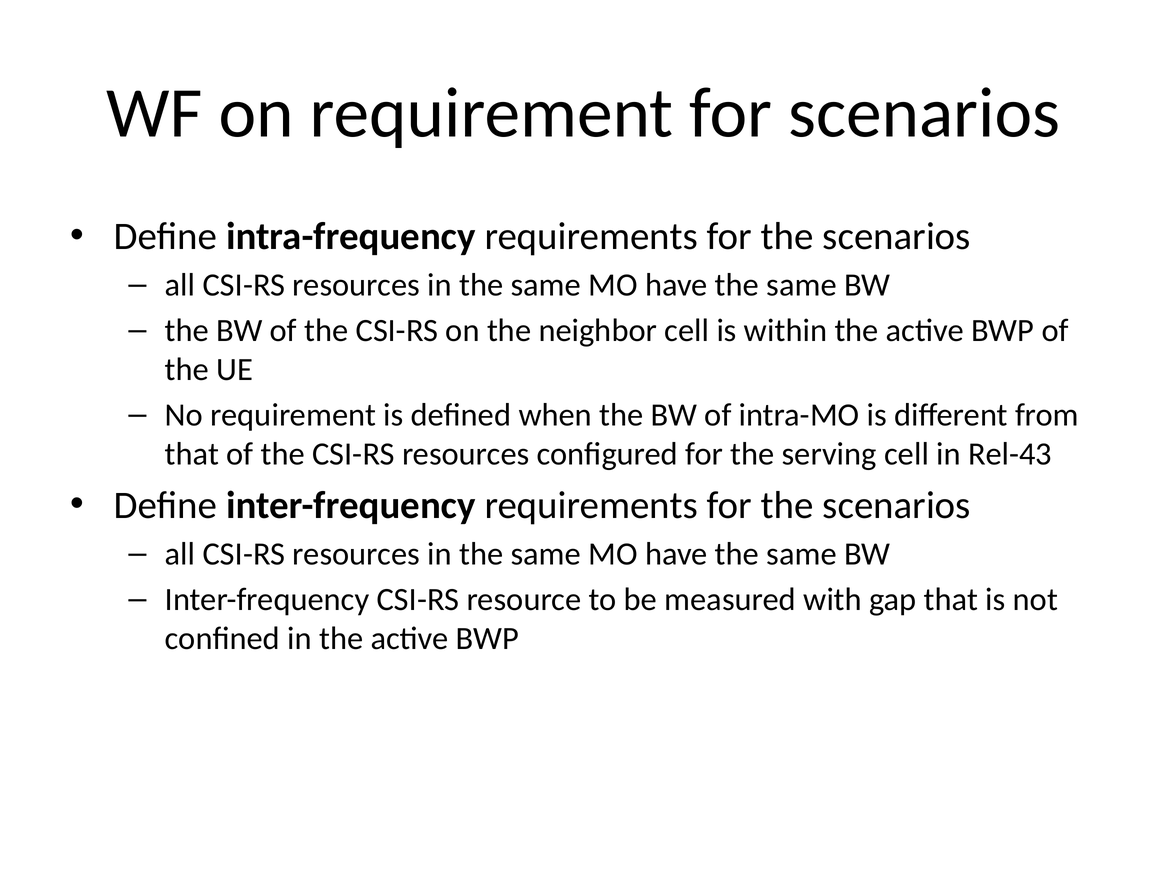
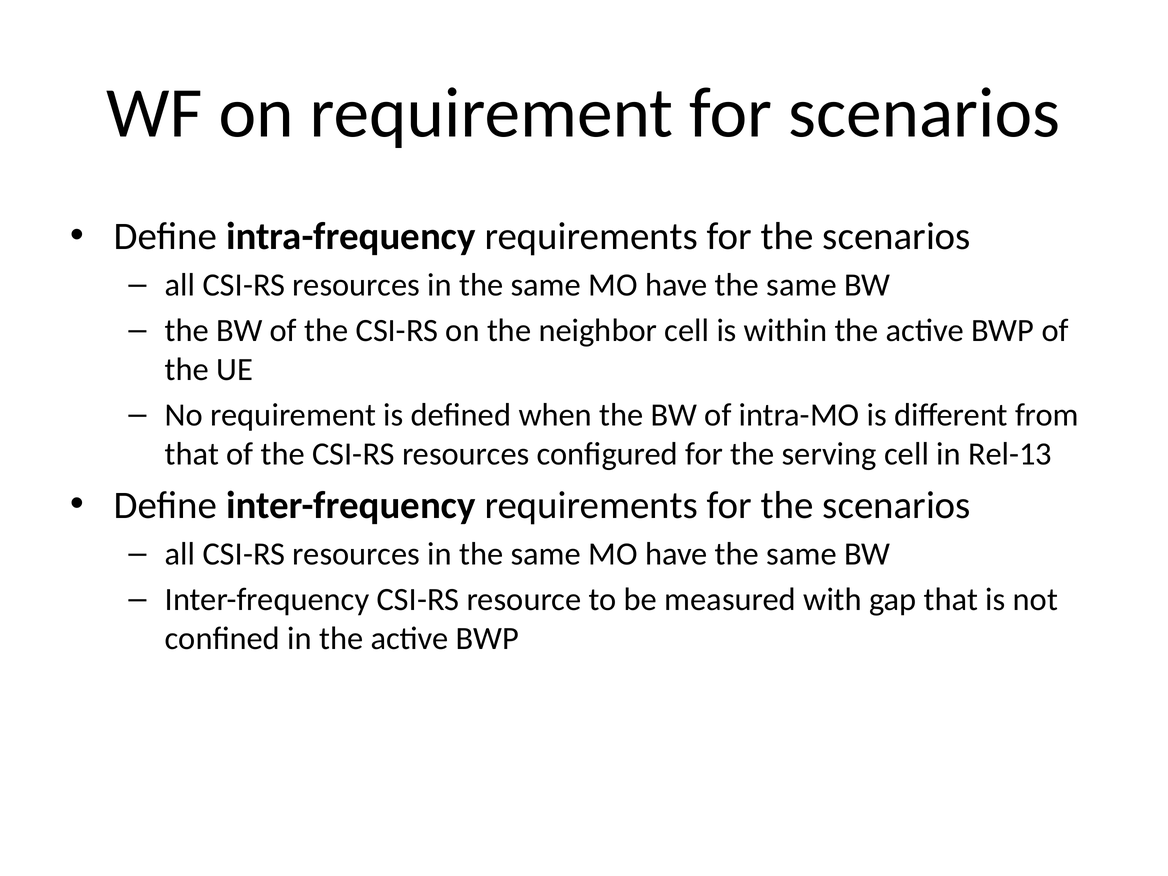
Rel-43: Rel-43 -> Rel-13
